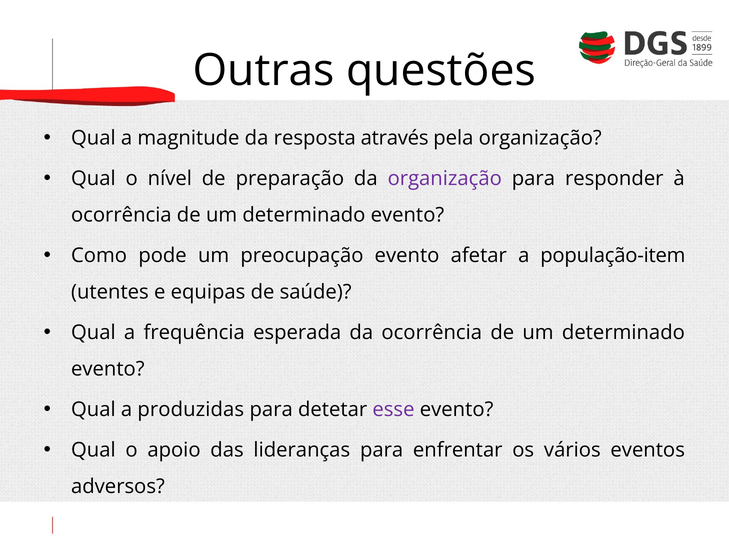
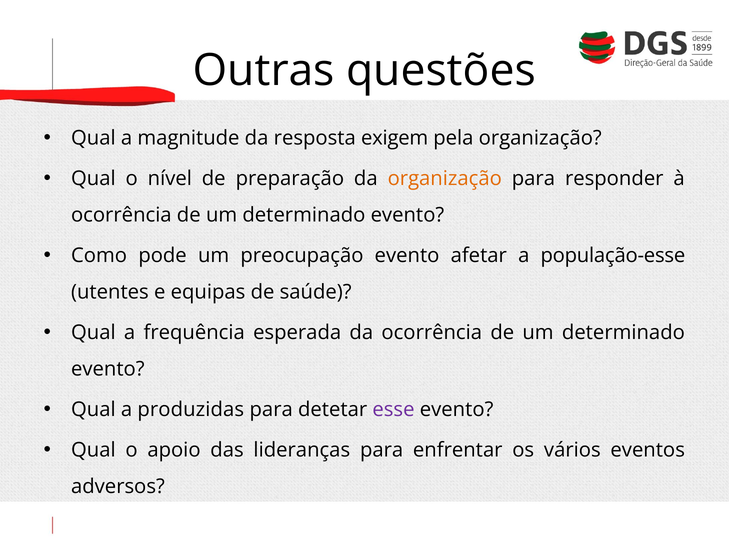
através: através -> exigem
organização at (445, 178) colour: purple -> orange
população-item: população-item -> população-esse
